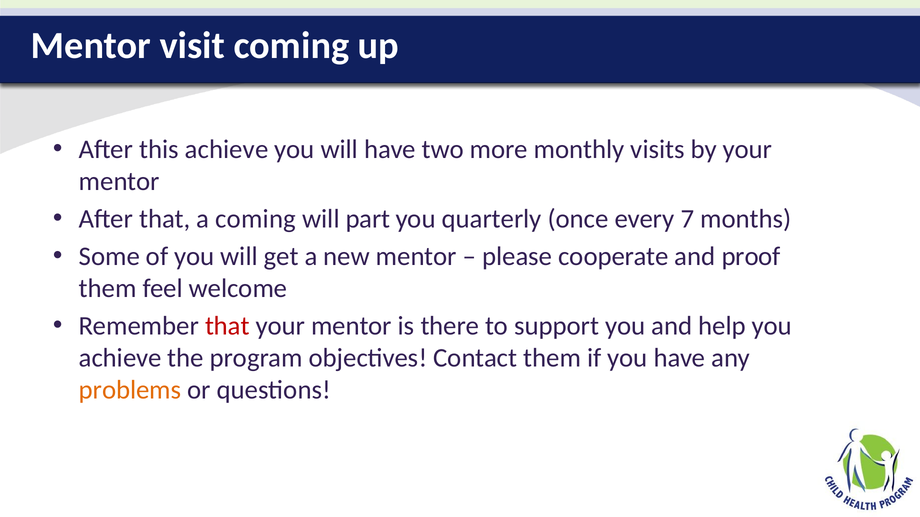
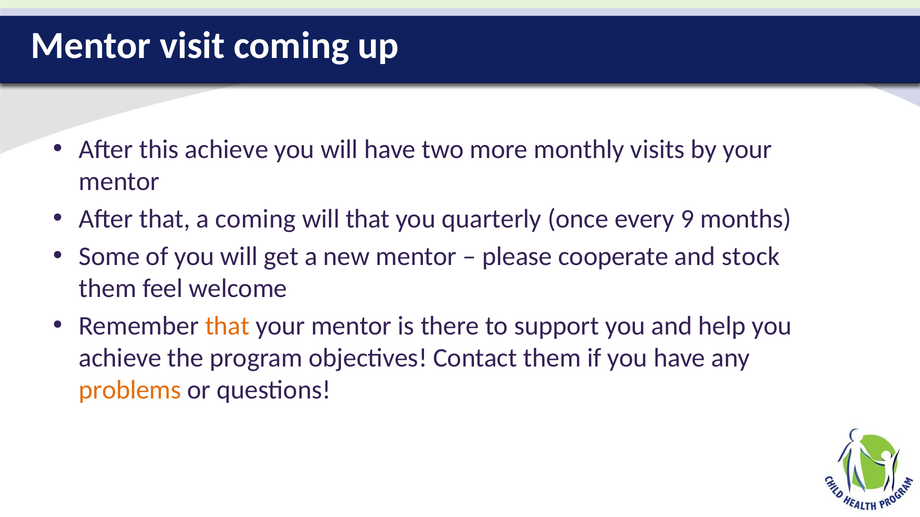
will part: part -> that
7: 7 -> 9
proof: proof -> stock
that at (227, 326) colour: red -> orange
